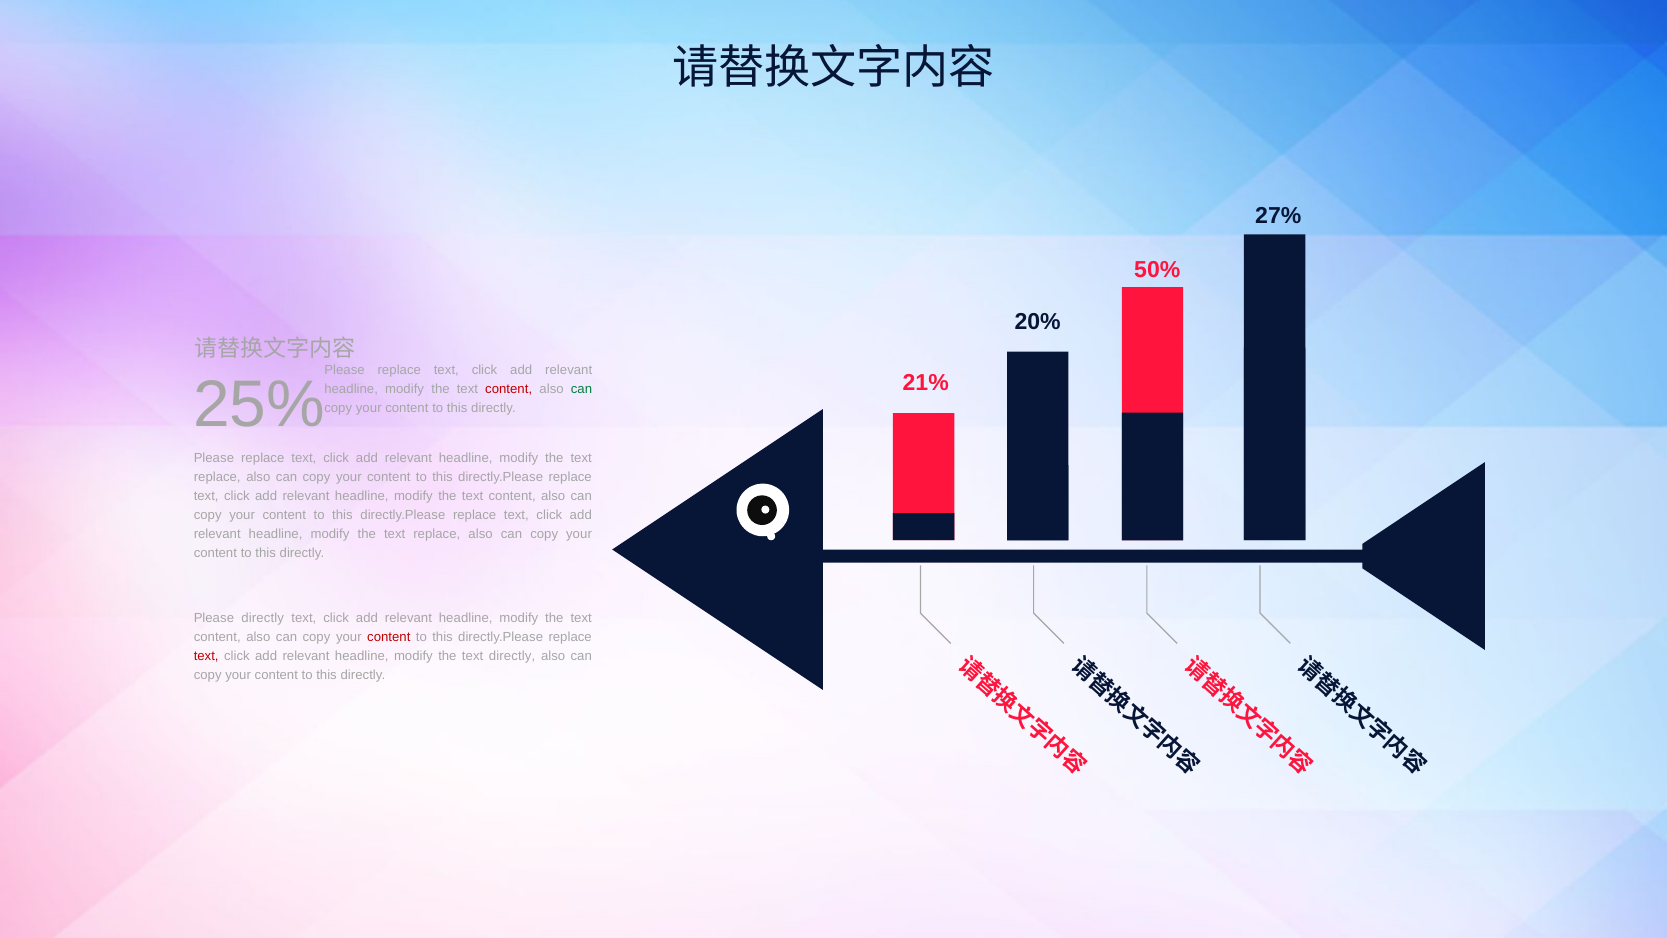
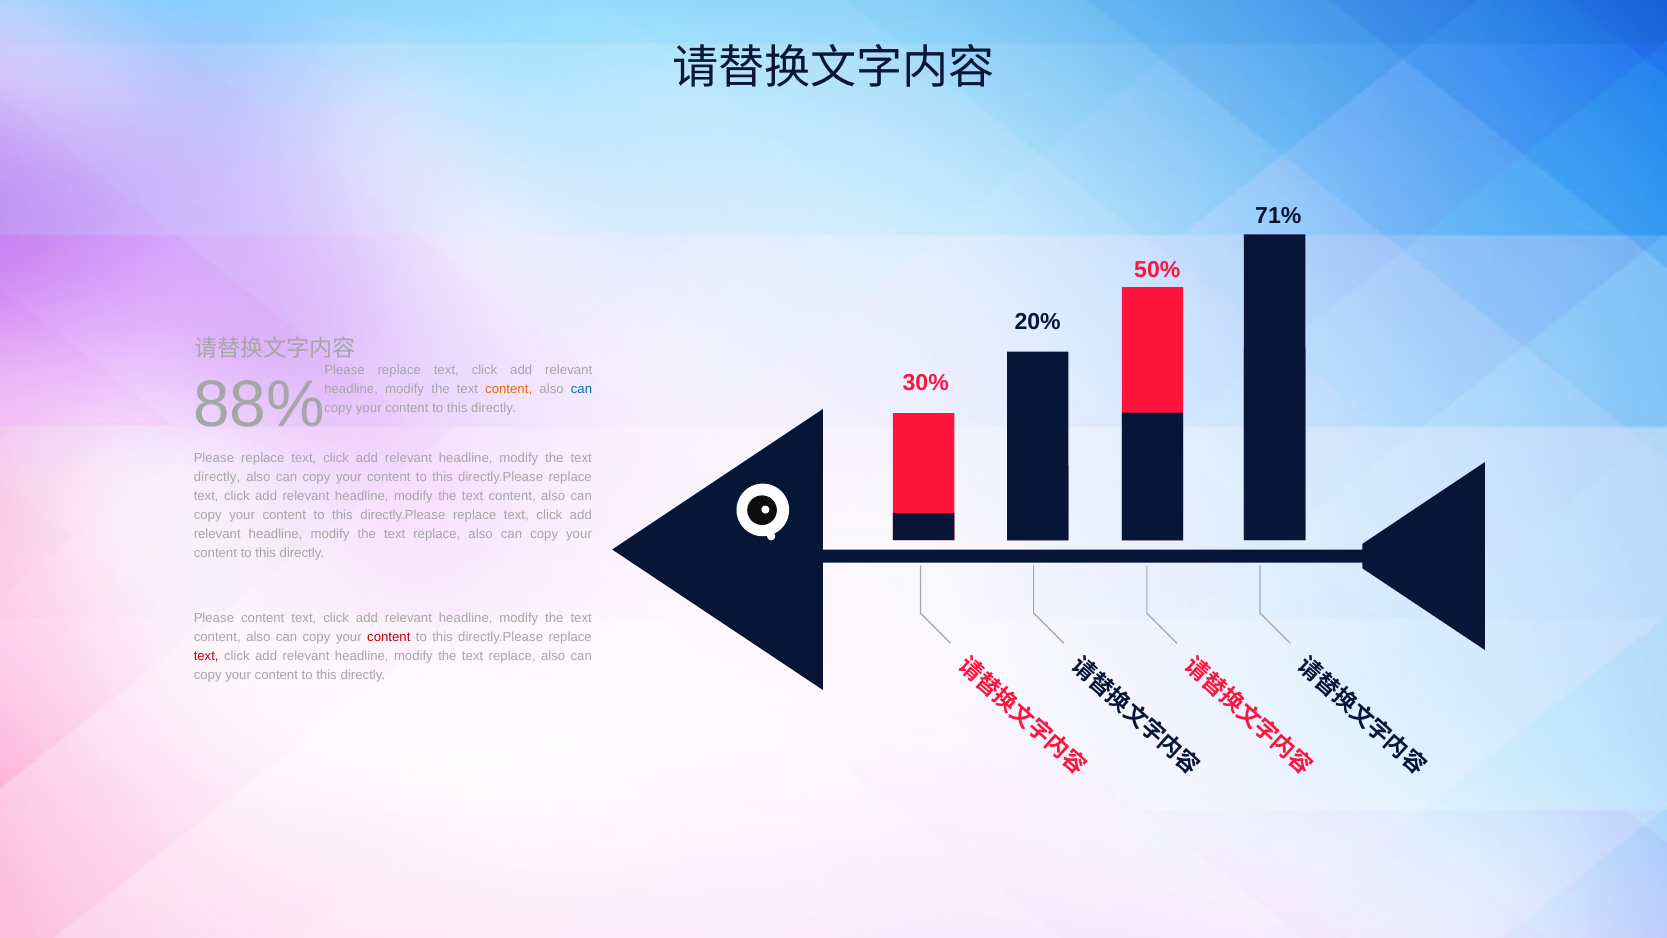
27%: 27% -> 71%
21%: 21% -> 30%
25%: 25% -> 88%
content at (509, 389) colour: red -> orange
can at (581, 389) colour: green -> blue
replace at (217, 477): replace -> directly
Please directly: directly -> content
directly at (512, 656): directly -> replace
